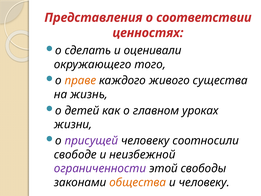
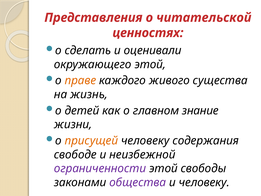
соответствии: соответствии -> читательской
окружающего того: того -> этой
уроках: уроках -> знание
присущей colour: purple -> orange
соотносили: соотносили -> содержания
общества colour: orange -> purple
